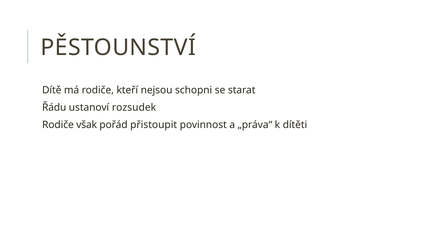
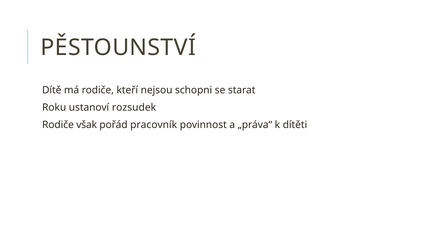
Řádu: Řádu -> Roku
přistoupit: přistoupit -> pracovník
